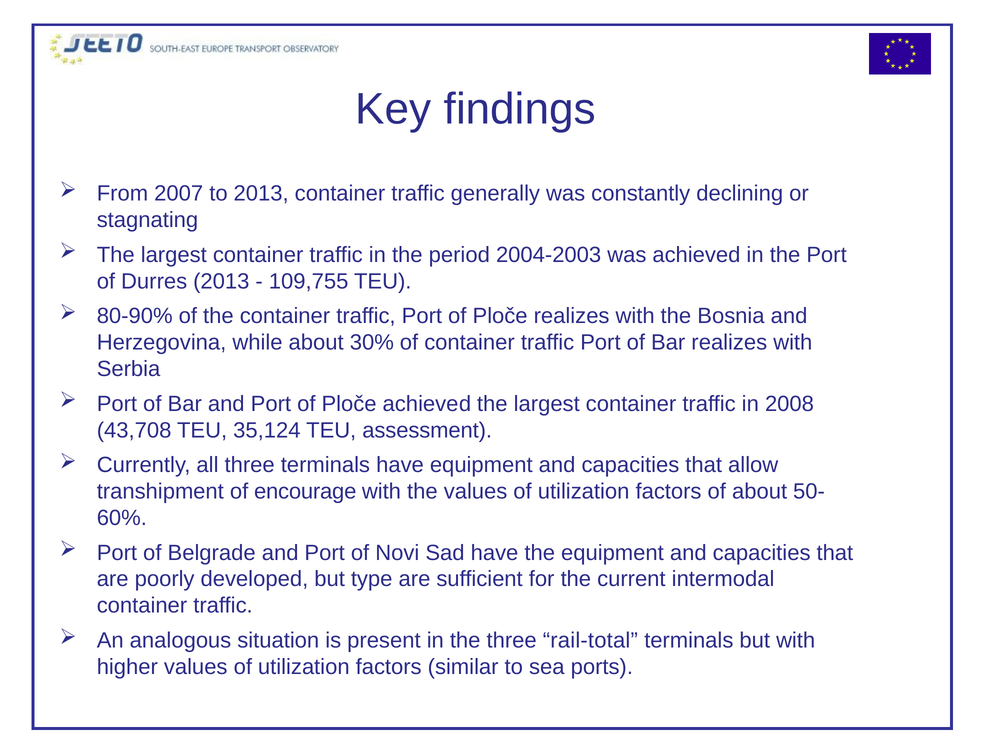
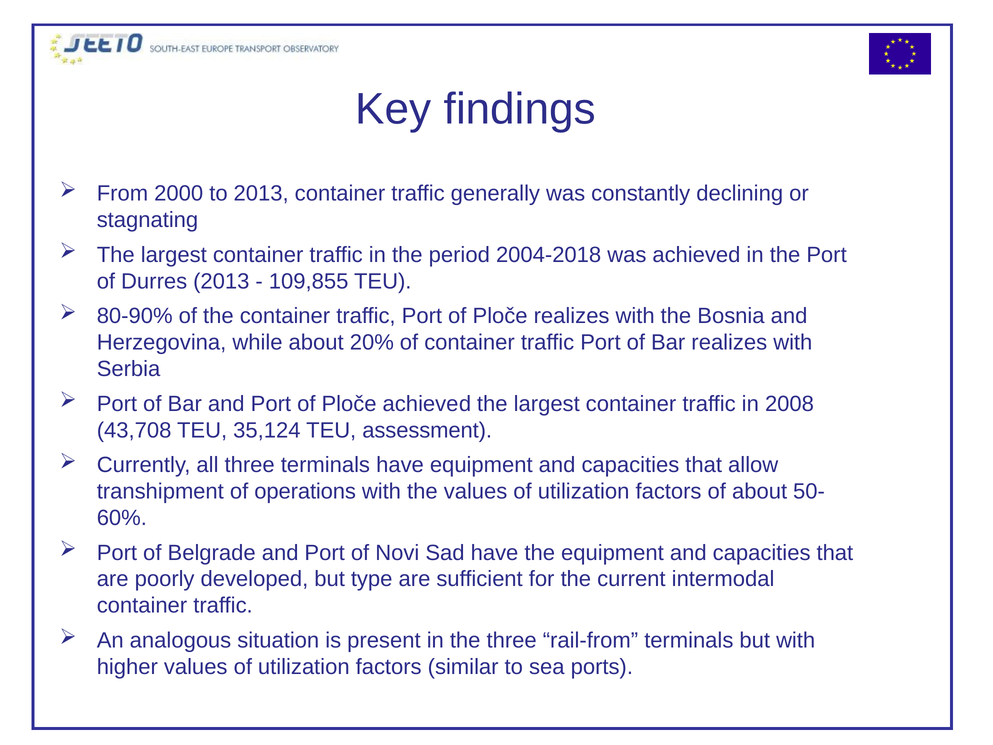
2007: 2007 -> 2000
2004-2003: 2004-2003 -> 2004-2018
109,755: 109,755 -> 109,855
30%: 30% -> 20%
encourage: encourage -> operations
rail-total: rail-total -> rail-from
